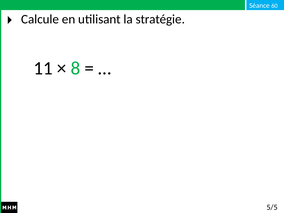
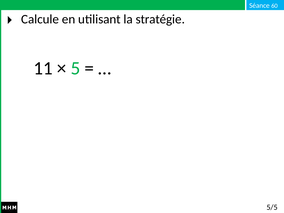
8: 8 -> 5
